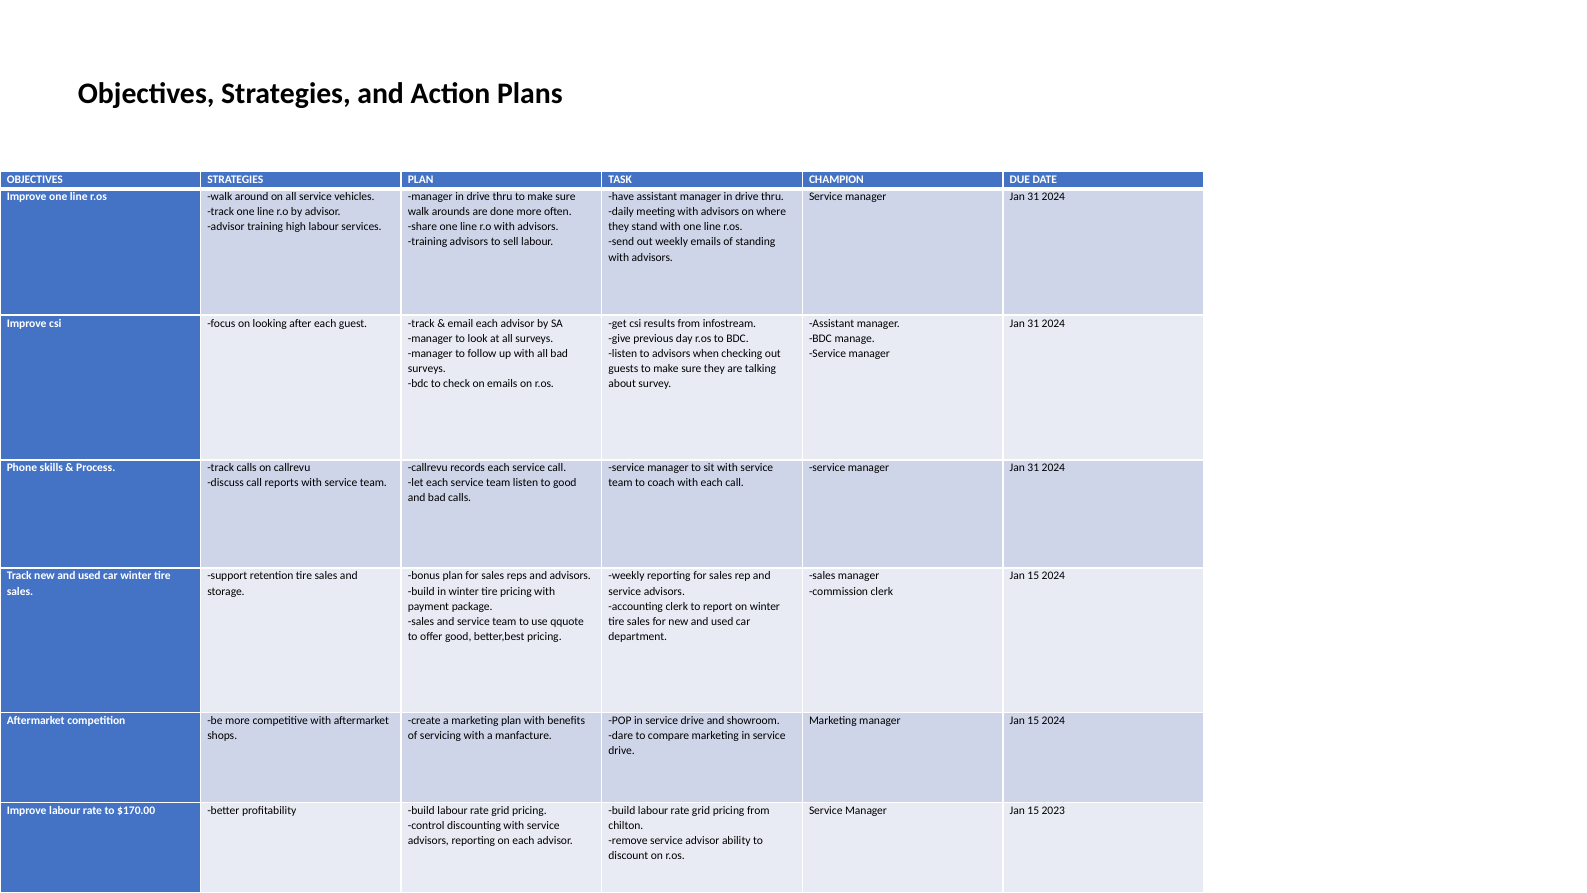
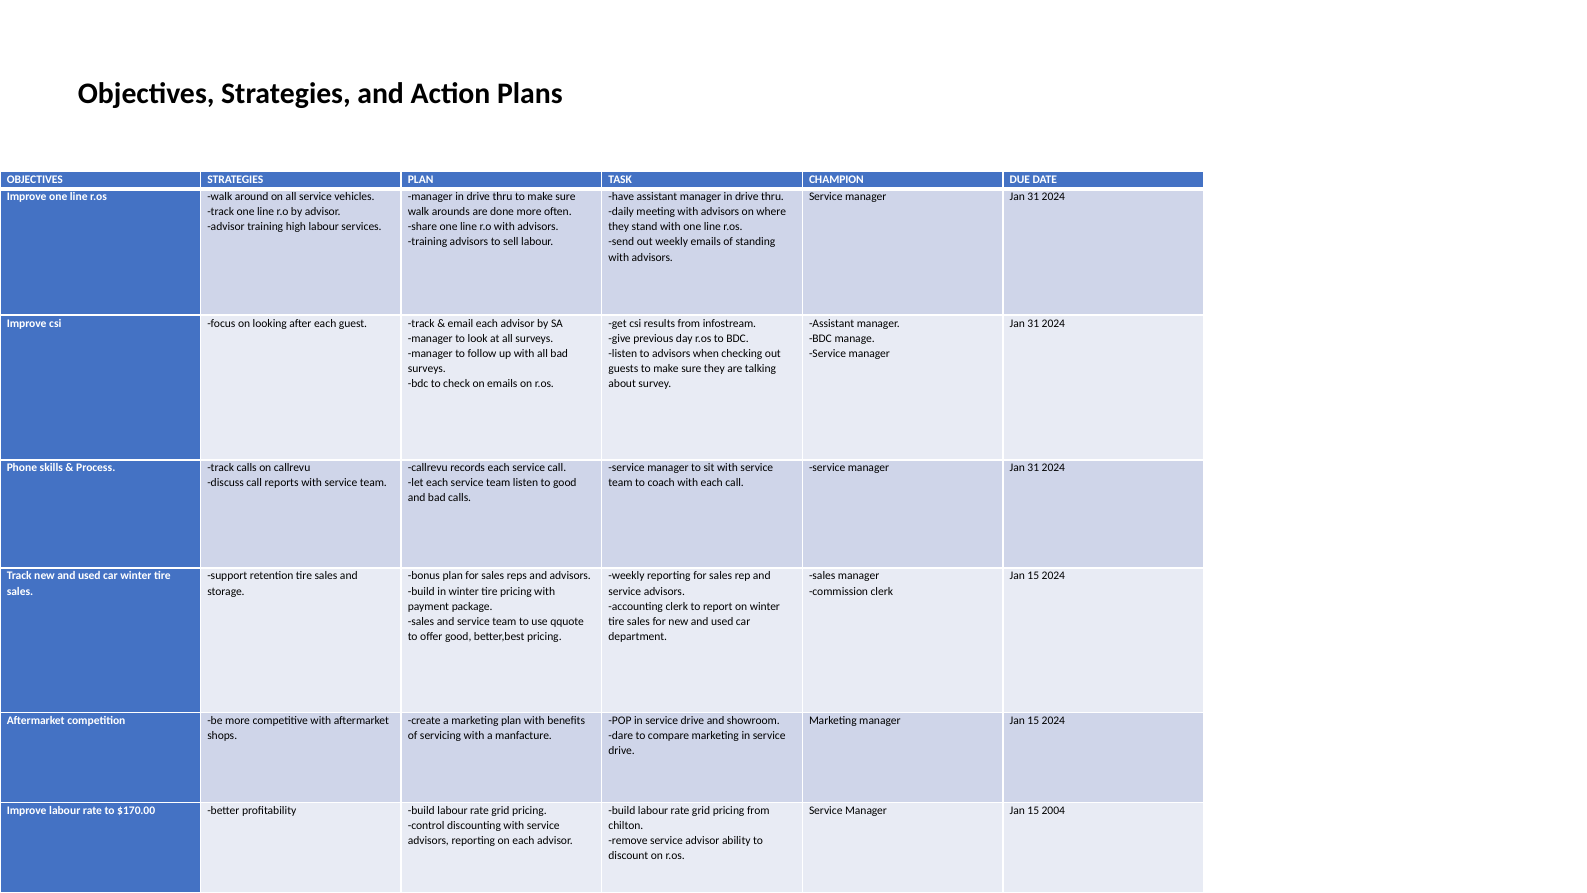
2023: 2023 -> 2004
